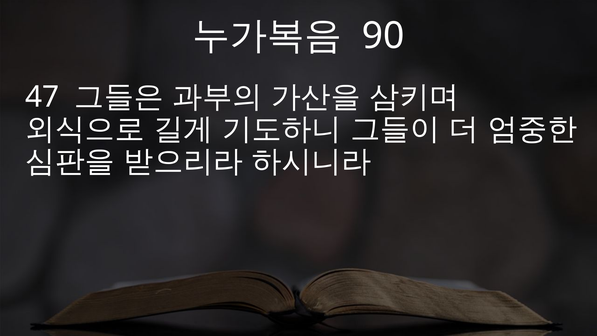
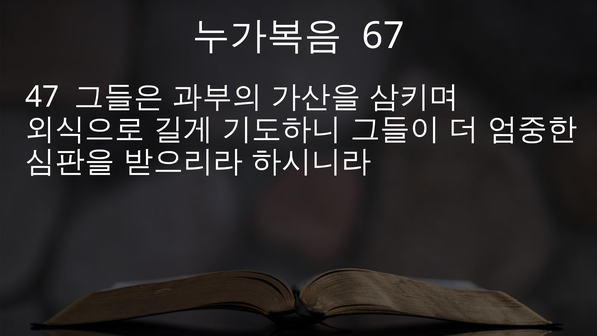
90: 90 -> 67
